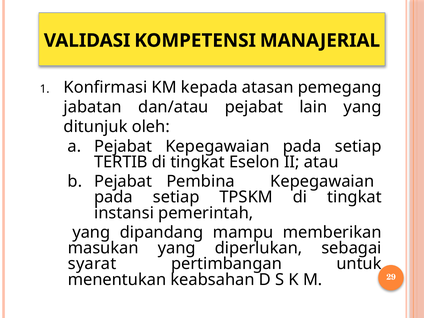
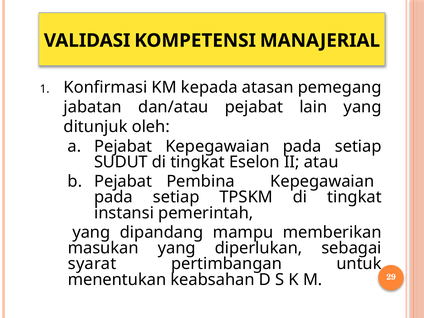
TERTIB: TERTIB -> SUDUT
